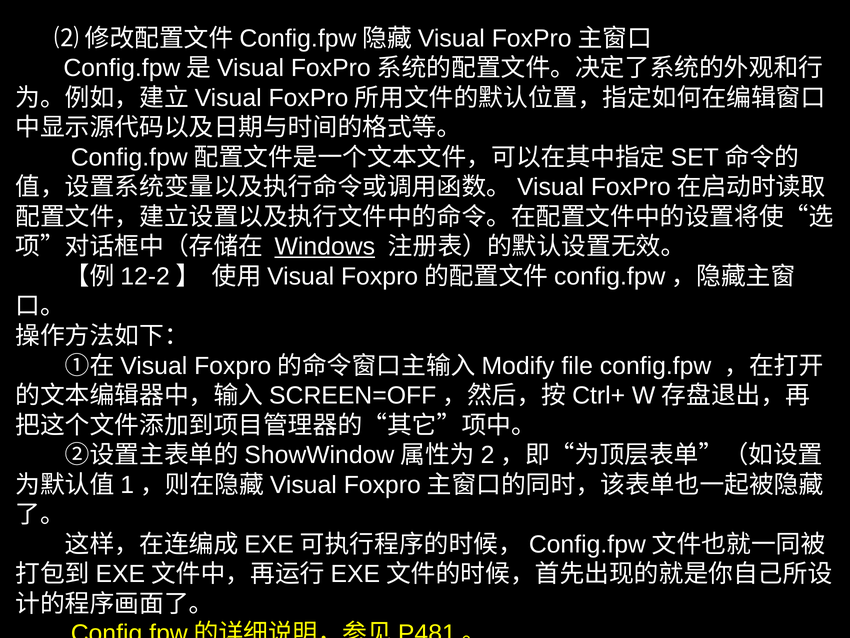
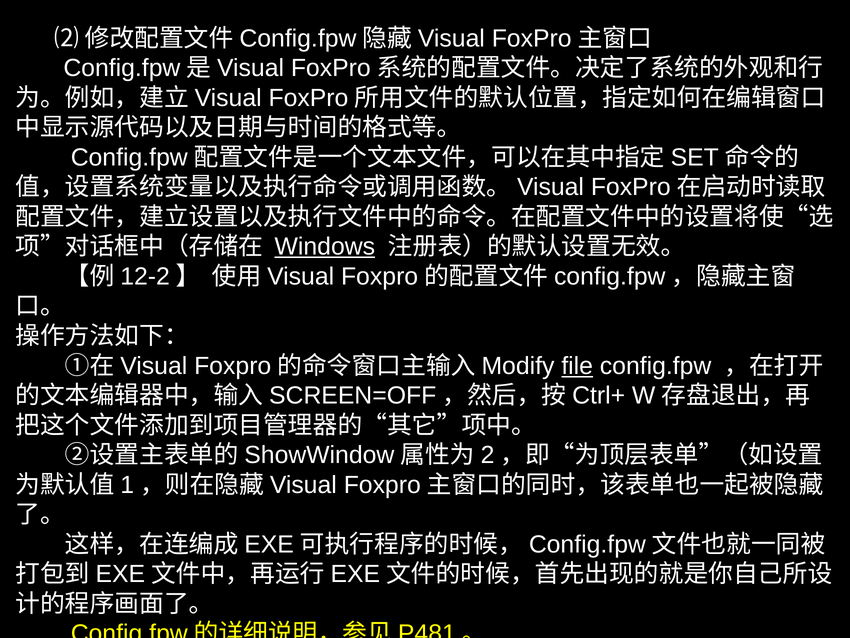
file underline: none -> present
